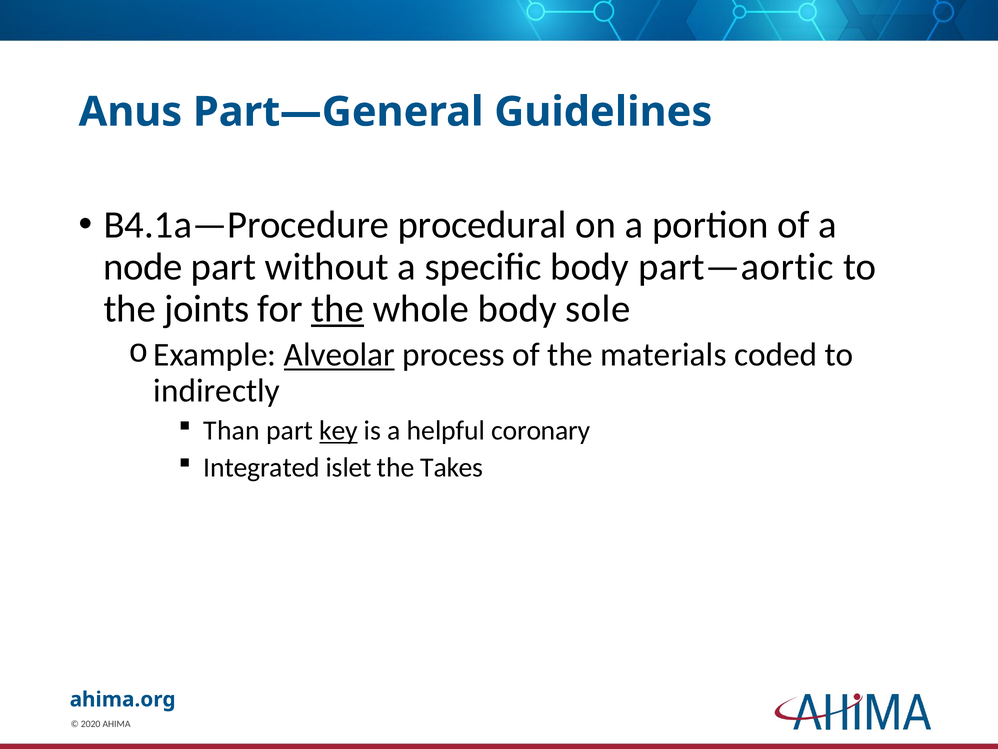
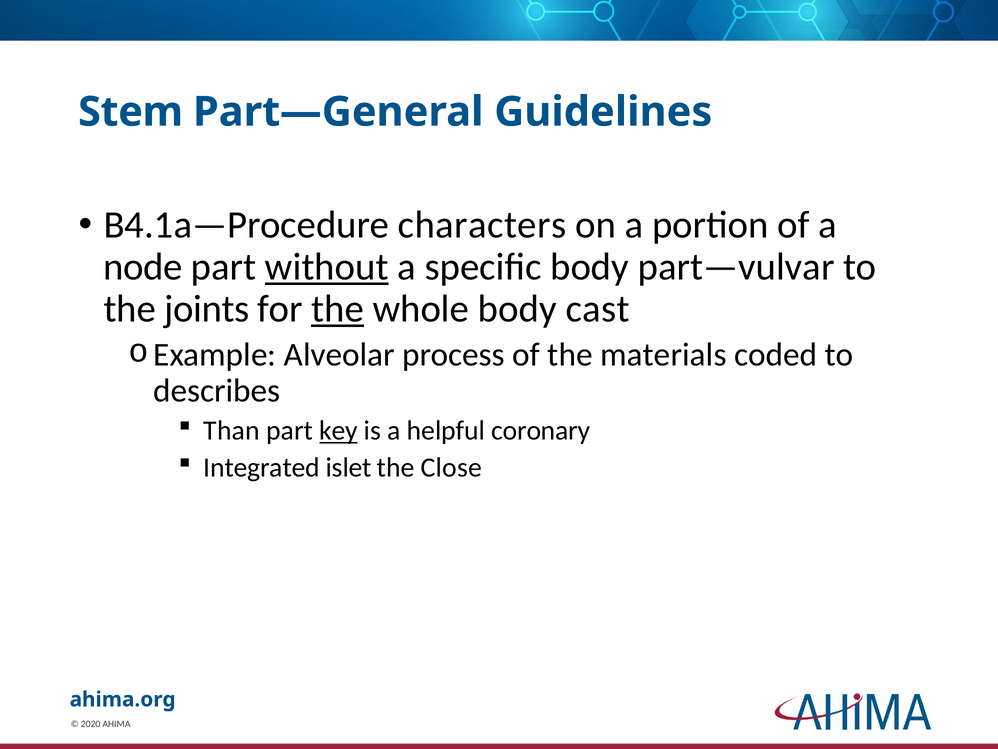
Anus: Anus -> Stem
procedural: procedural -> characters
without underline: none -> present
part—aortic: part—aortic -> part—vulvar
sole: sole -> cast
Alveolar underline: present -> none
indirectly: indirectly -> describes
Takes: Takes -> Close
